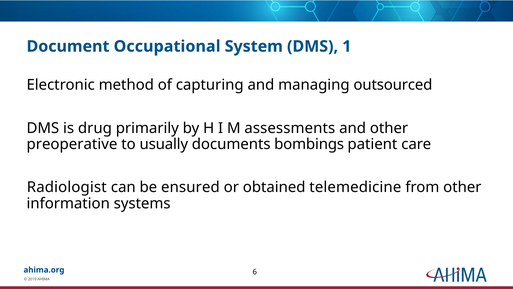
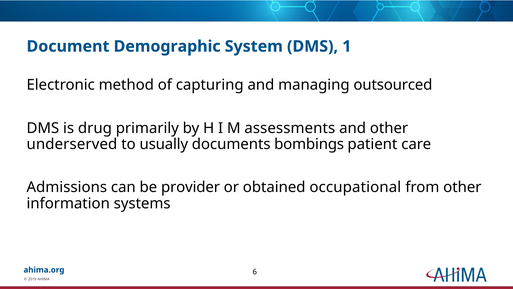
Occupational: Occupational -> Demographic
preoperative: preoperative -> underserved
Radiologist: Radiologist -> Admissions
ensured: ensured -> provider
telemedicine: telemedicine -> occupational
